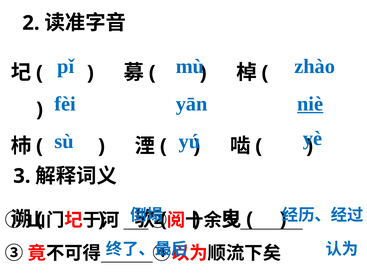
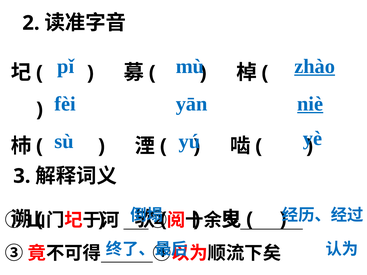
zhào underline: none -> present
